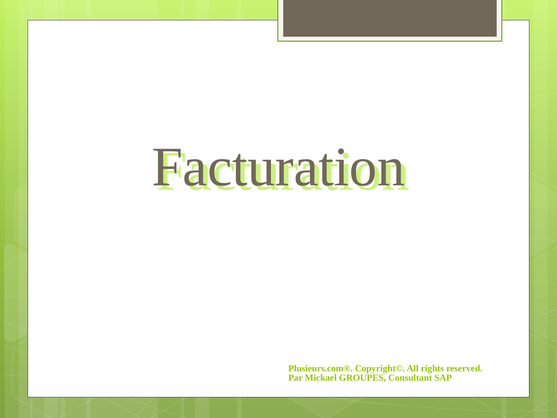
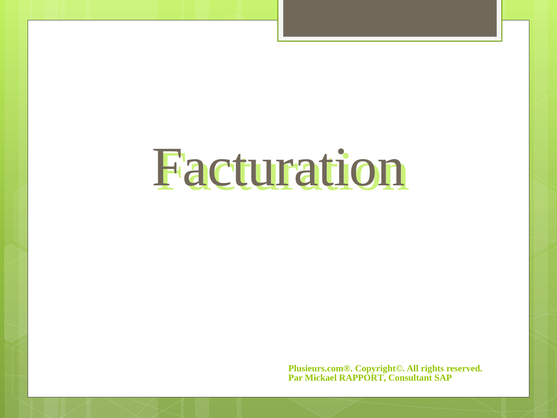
GROUPES: GROUPES -> RAPPORT
